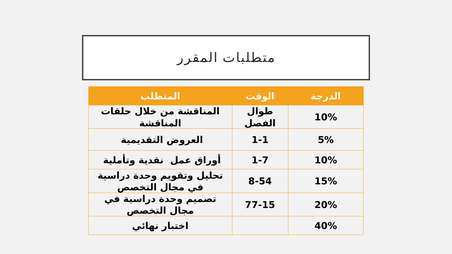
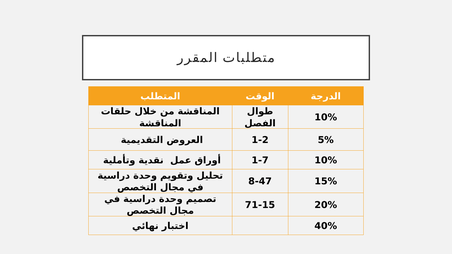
1-1: 1-1 -> 1-2
8-54: 8-54 -> 8-47
77-15: 77-15 -> 71-15
